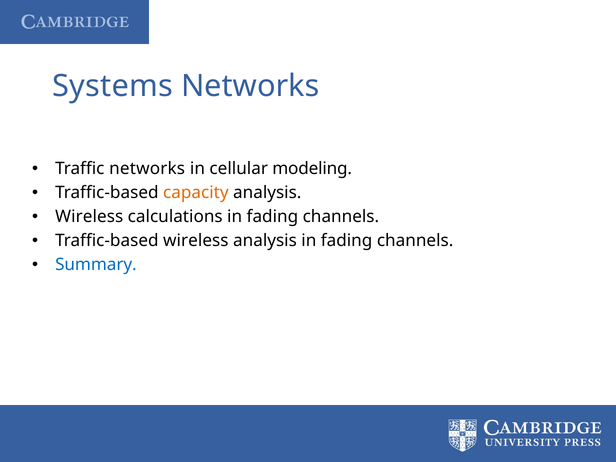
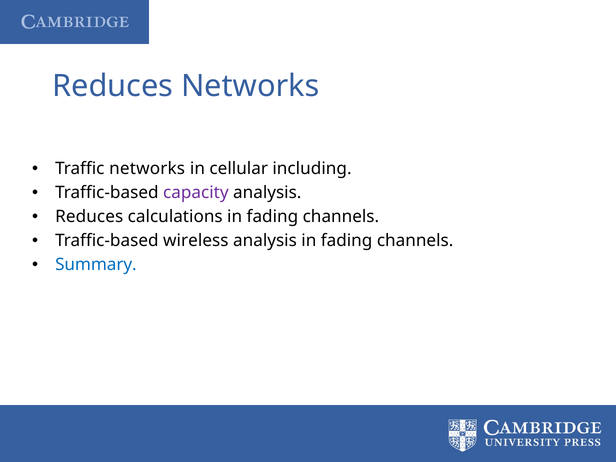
Systems at (113, 86): Systems -> Reduces
modeling: modeling -> including
capacity colour: orange -> purple
Wireless at (89, 217): Wireless -> Reduces
